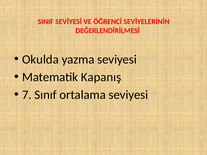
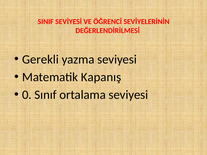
Okulda: Okulda -> Gerekli
7: 7 -> 0
